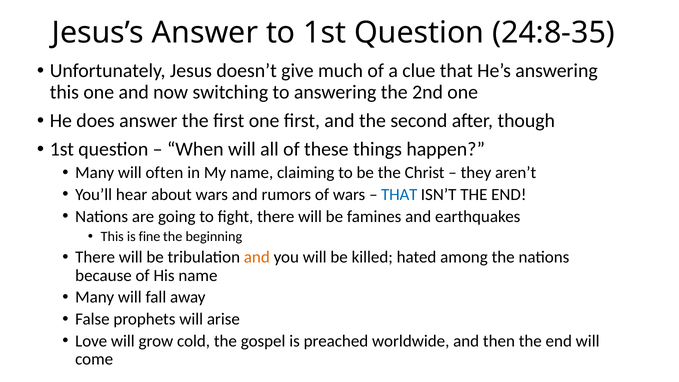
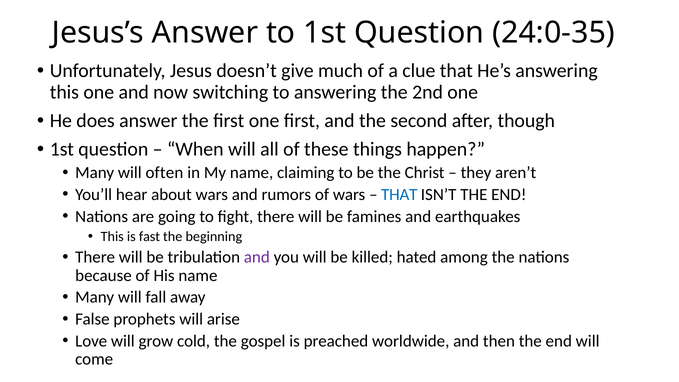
24:8-35: 24:8-35 -> 24:0-35
fine: fine -> fast
and at (257, 257) colour: orange -> purple
